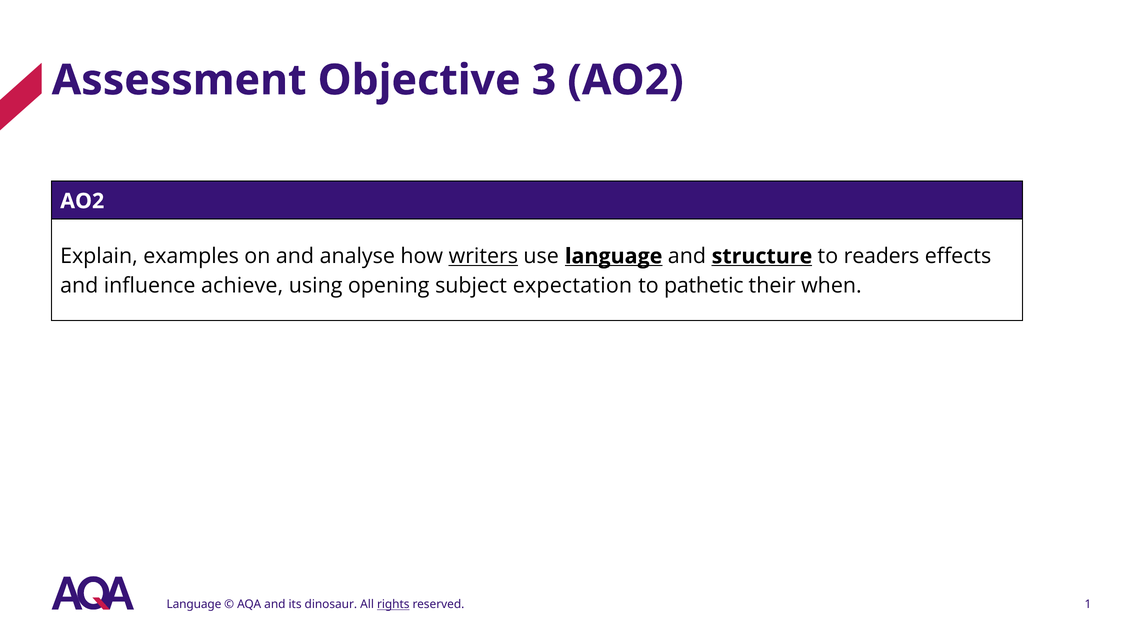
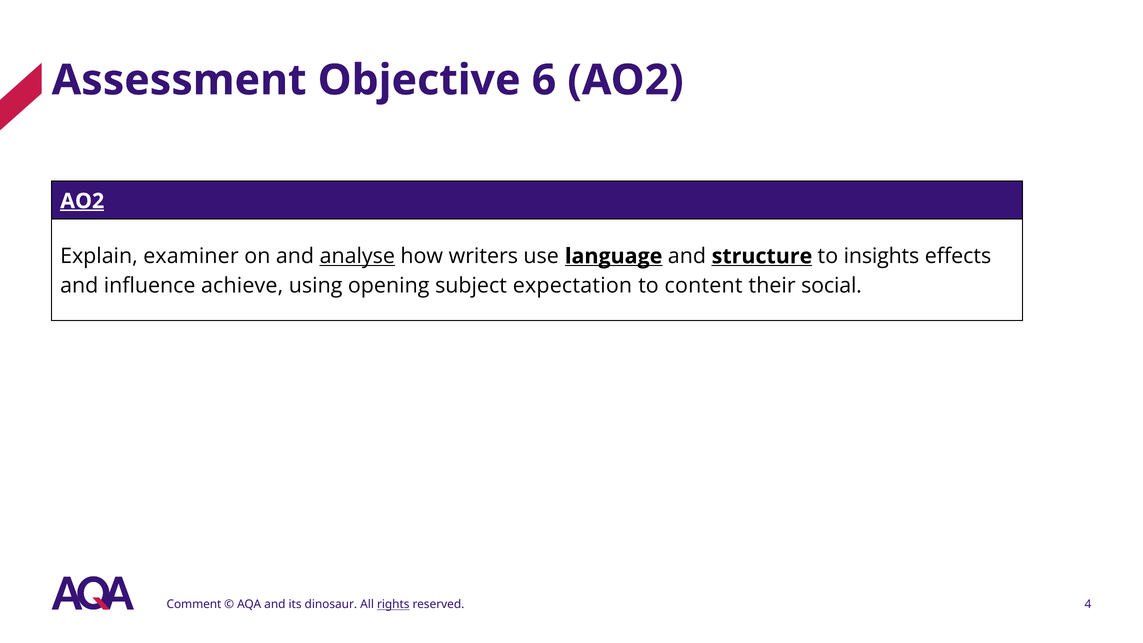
3: 3 -> 6
AO2 at (82, 201) underline: none -> present
examples: examples -> examiner
analyse underline: none -> present
writers underline: present -> none
readers: readers -> insights
pathetic: pathetic -> content
when: when -> social
Language at (194, 604): Language -> Comment
1: 1 -> 4
